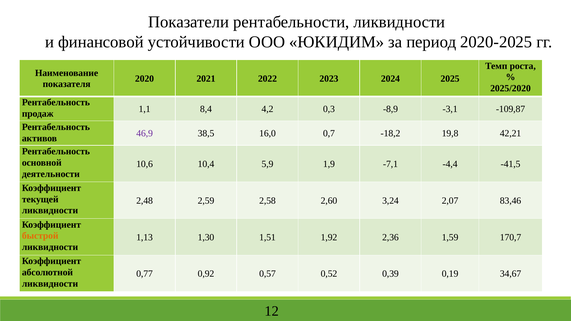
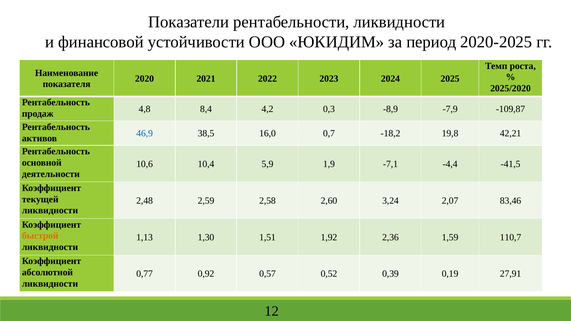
1,1: 1,1 -> 4,8
-3,1: -3,1 -> -7,9
46,9 colour: purple -> blue
170,7: 170,7 -> 110,7
34,67: 34,67 -> 27,91
